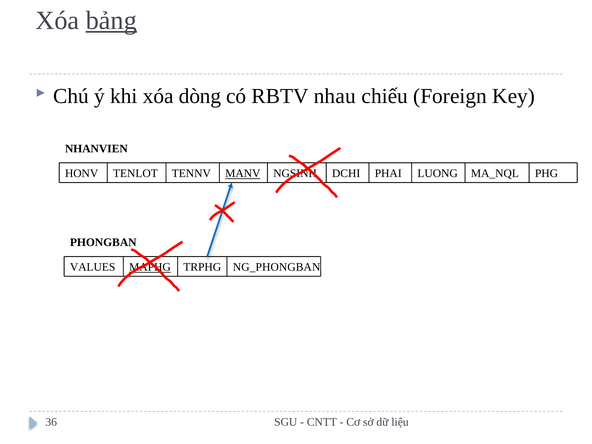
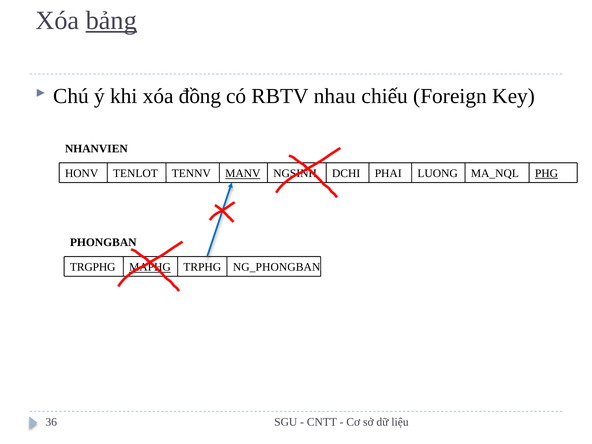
dòng: dòng -> đồng
PHG underline: none -> present
VALUES: VALUES -> TRGPHG
